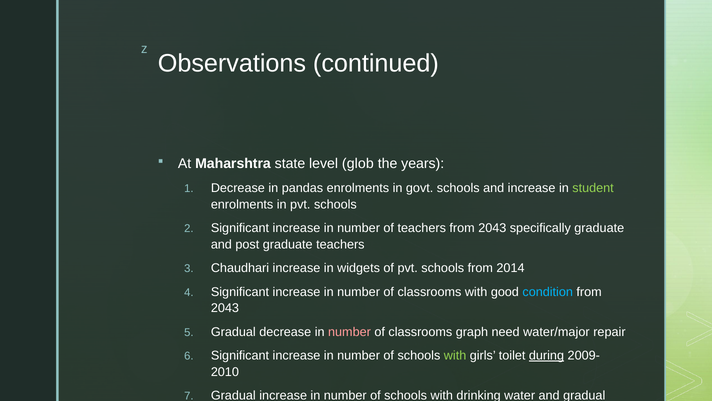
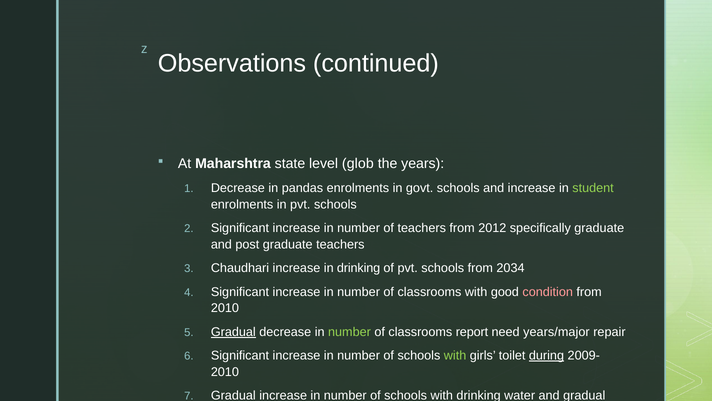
teachers from 2043: 2043 -> 2012
in widgets: widgets -> drinking
2014: 2014 -> 2034
condition colour: light blue -> pink
2043 at (225, 308): 2043 -> 2010
Gradual at (233, 332) underline: none -> present
number at (349, 332) colour: pink -> light green
graph: graph -> report
water/major: water/major -> years/major
